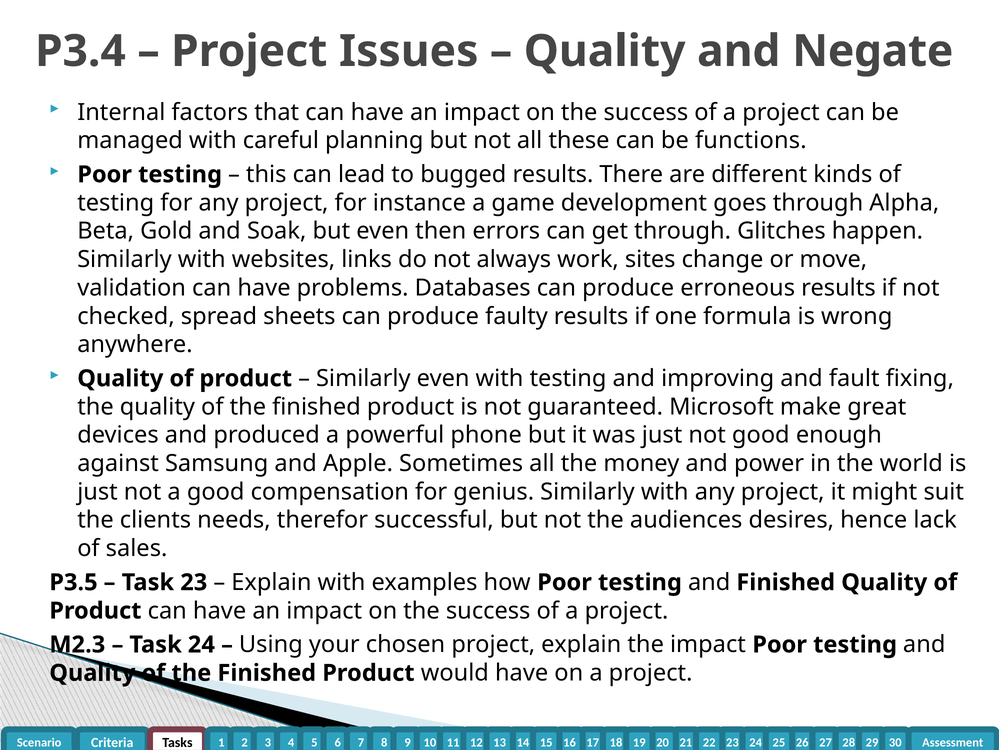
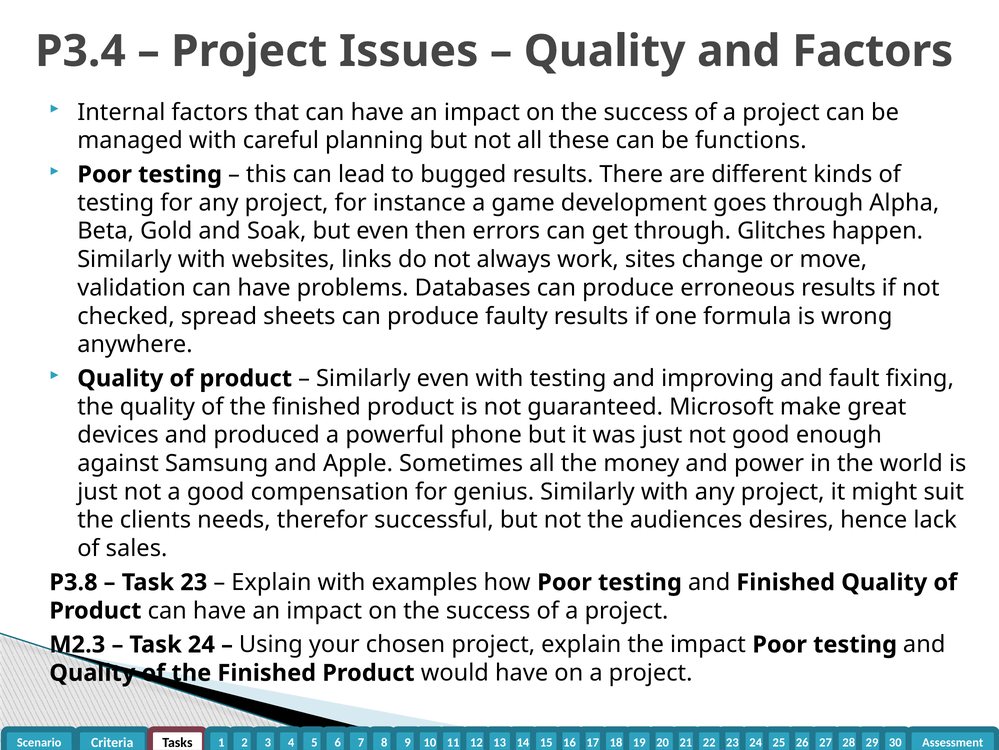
and Negate: Negate -> Factors
P3.5: P3.5 -> P3.8
